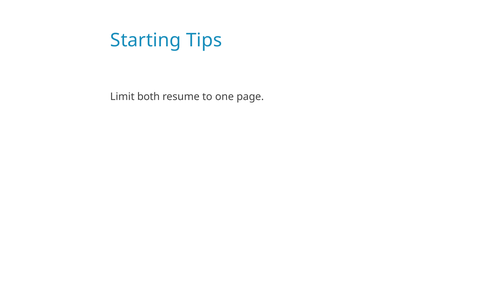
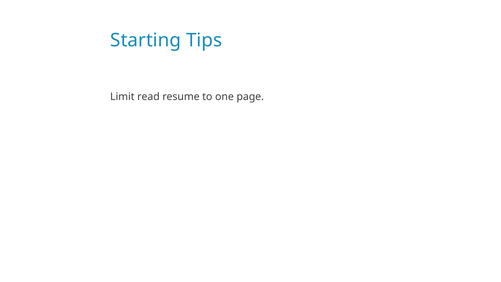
both: both -> read
